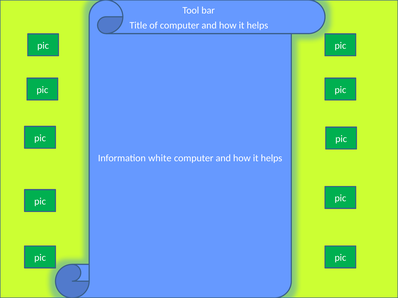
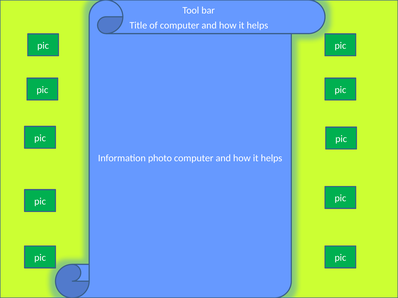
white: white -> photo
